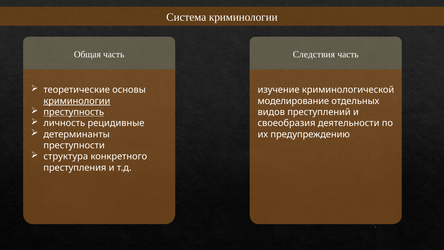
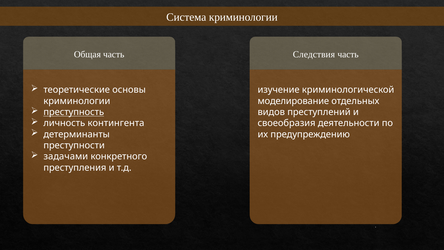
криминологии at (77, 101) underline: present -> none
рецидивные: рецидивные -> контингента
структура: структура -> задачами
